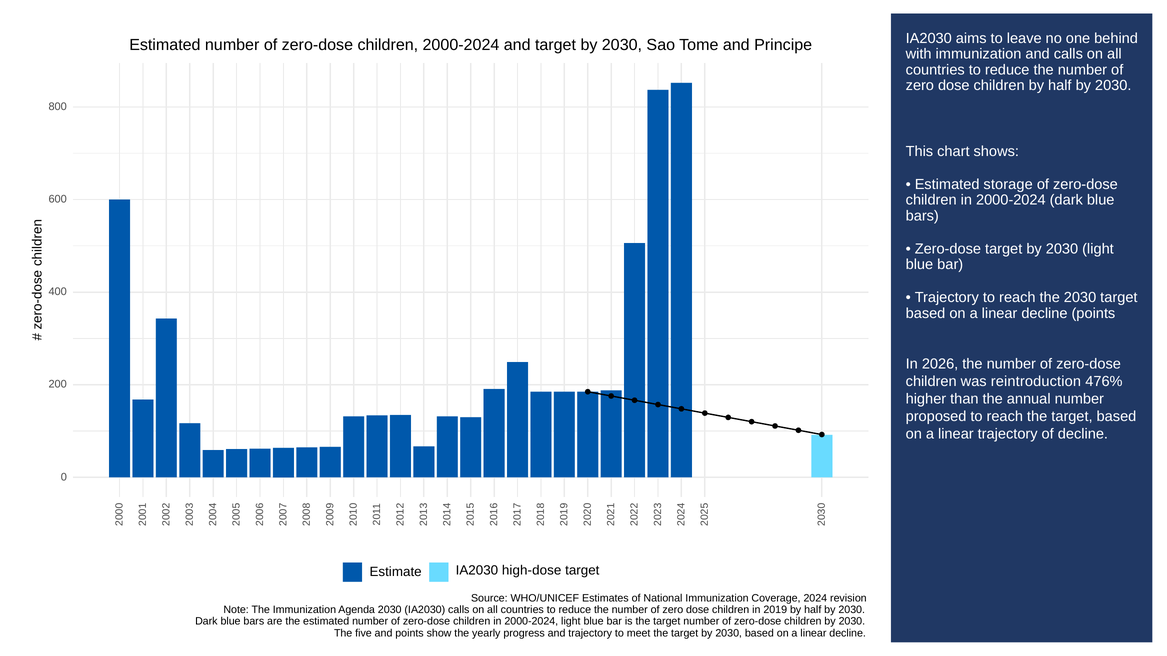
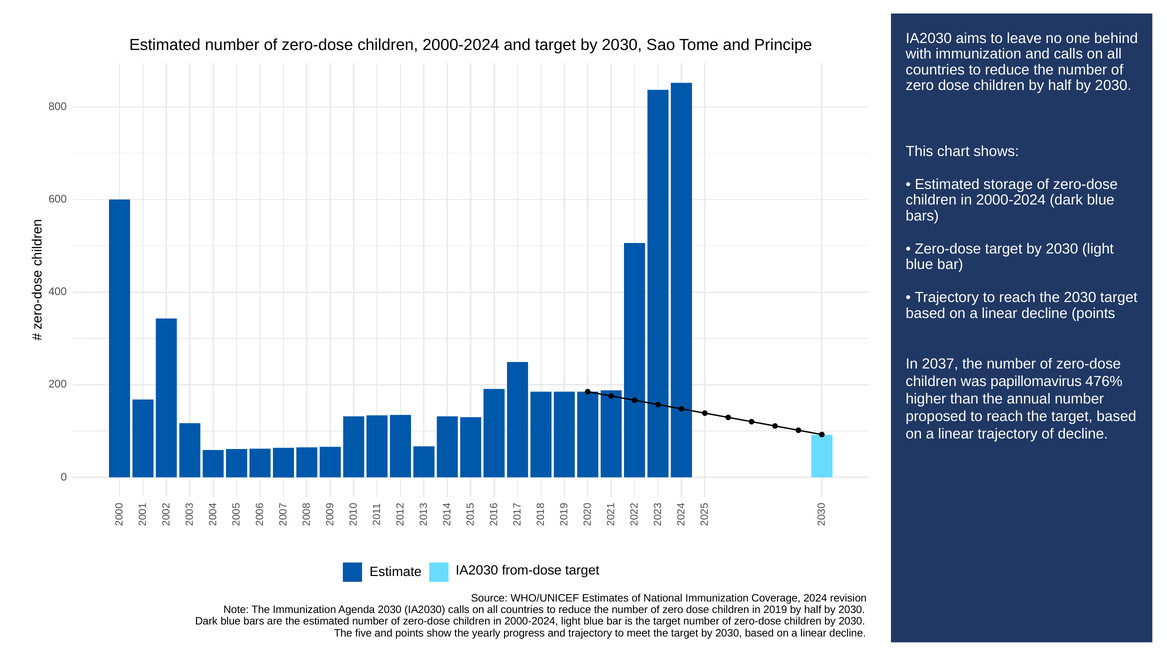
2026: 2026 -> 2037
reintroduction: reintroduction -> papillomavirus
high-dose: high-dose -> from-dose
